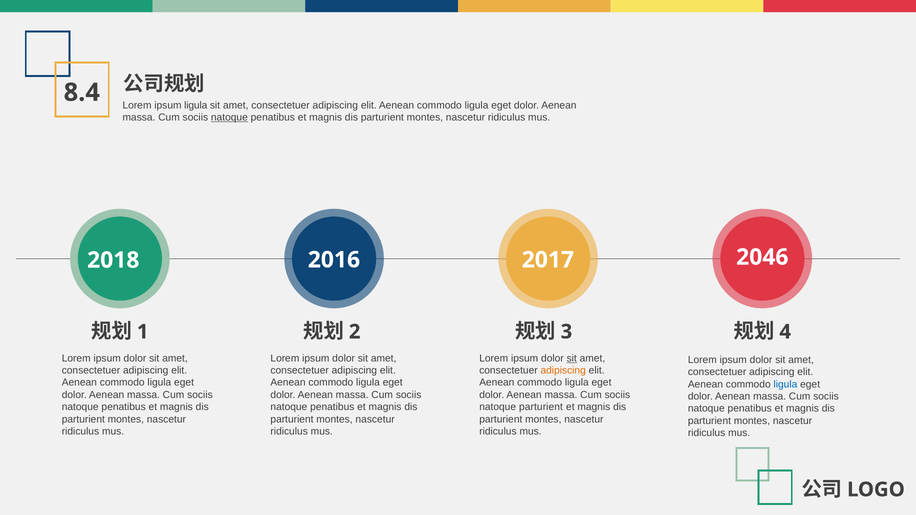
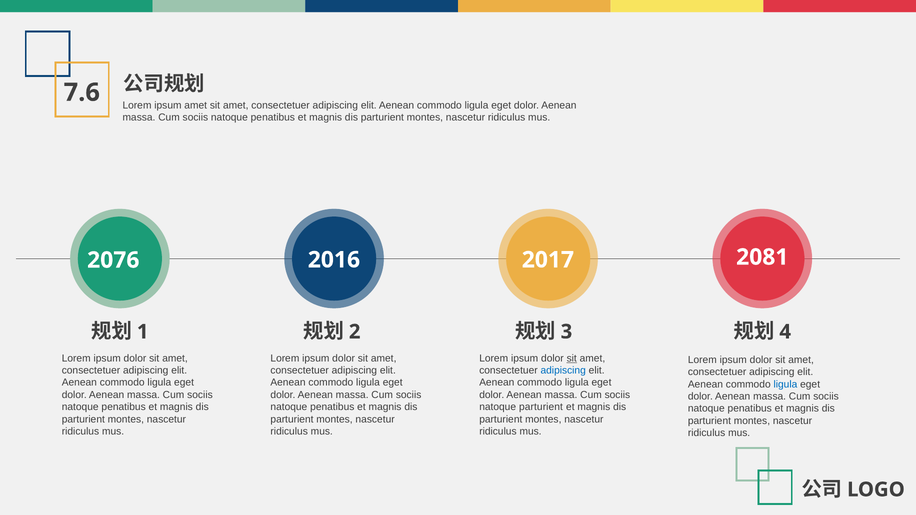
8.4: 8.4 -> 7.6
ipsum ligula: ligula -> amet
natoque at (229, 117) underline: present -> none
2018: 2018 -> 2076
2046: 2046 -> 2081
adipiscing at (563, 371) colour: orange -> blue
